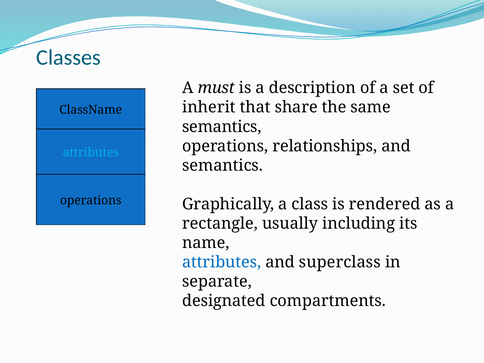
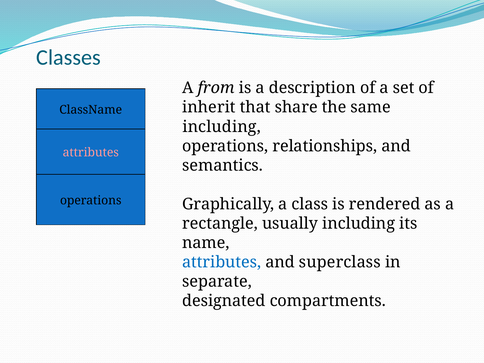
must: must -> from
semantics at (222, 127): semantics -> including
attributes at (91, 153) colour: light blue -> pink
